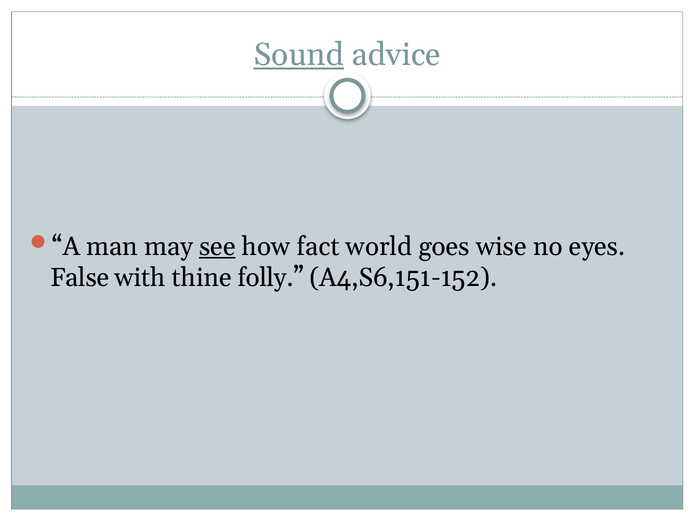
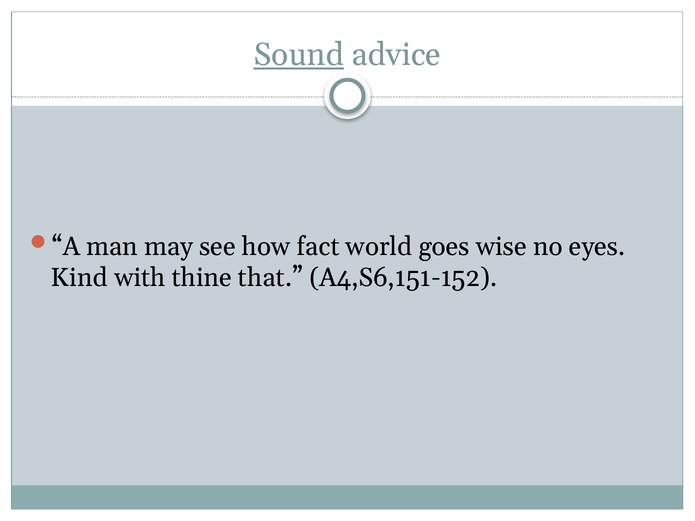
see underline: present -> none
False: False -> Kind
folly: folly -> that
